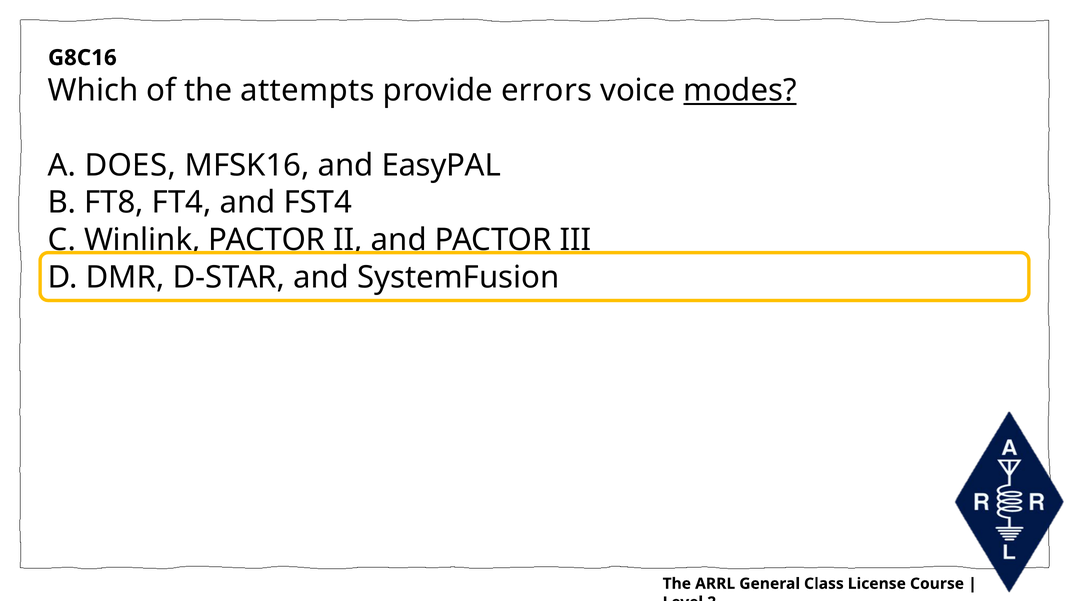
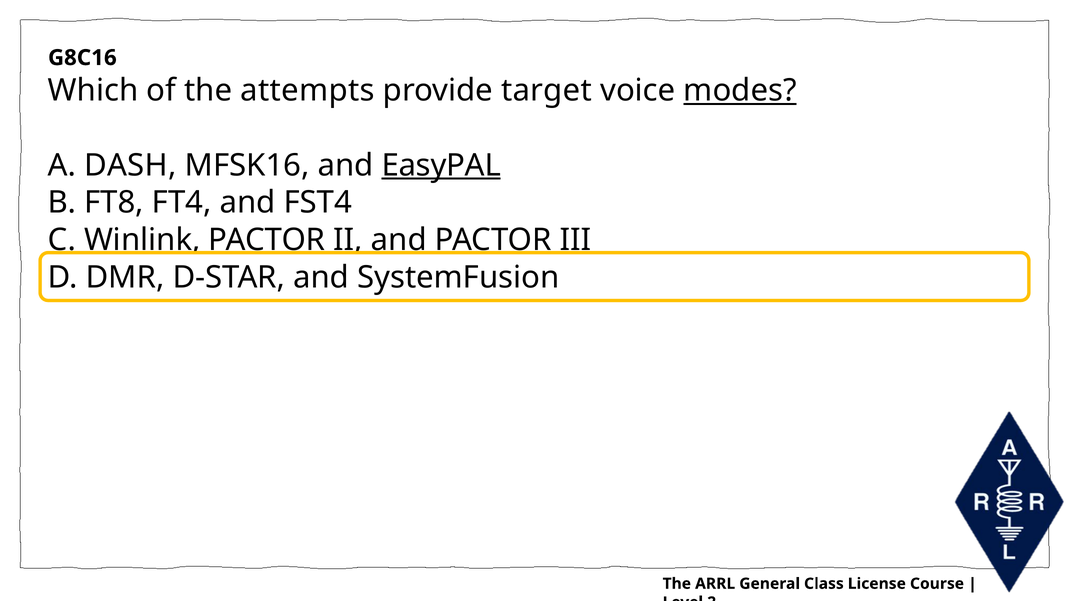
errors: errors -> target
DOES: DOES -> DASH
EasyPAL underline: none -> present
